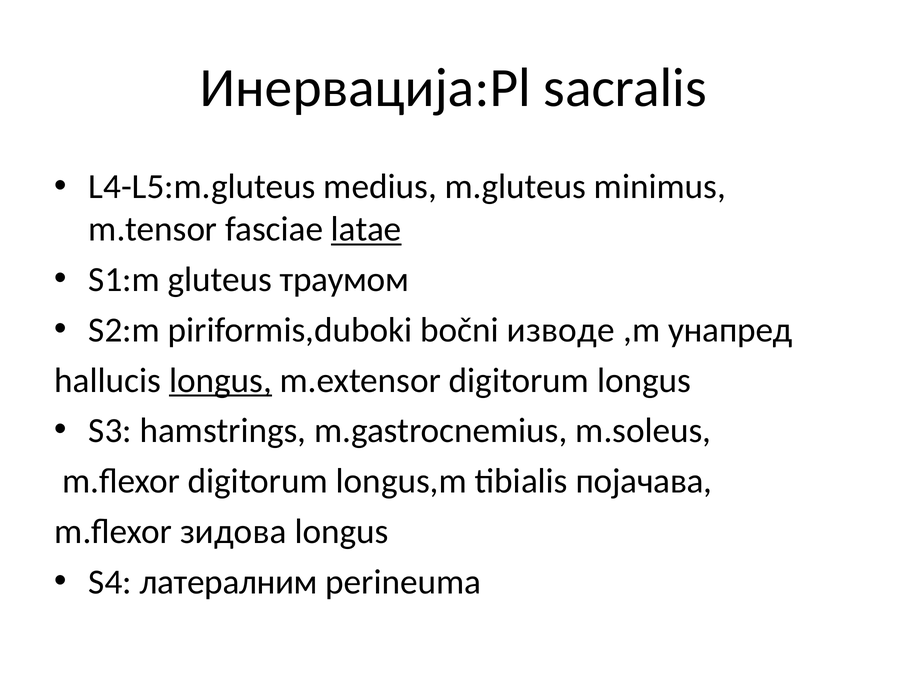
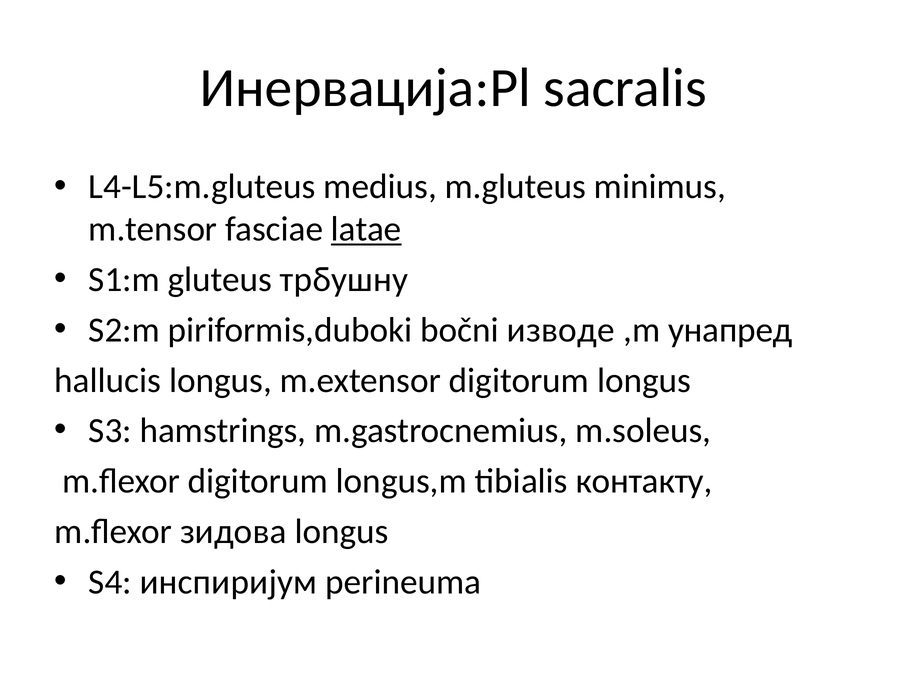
траумом: траумом -> трбушну
longus at (220, 381) underline: present -> none
појачава: појачава -> контакту
латералним: латералним -> инспиријум
